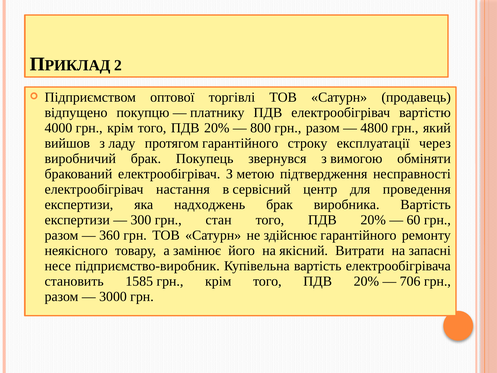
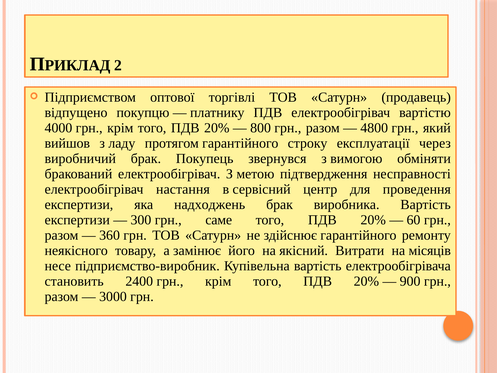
стан: стан -> саме
запасні: запасні -> місяців
1585: 1585 -> 2400
706: 706 -> 900
